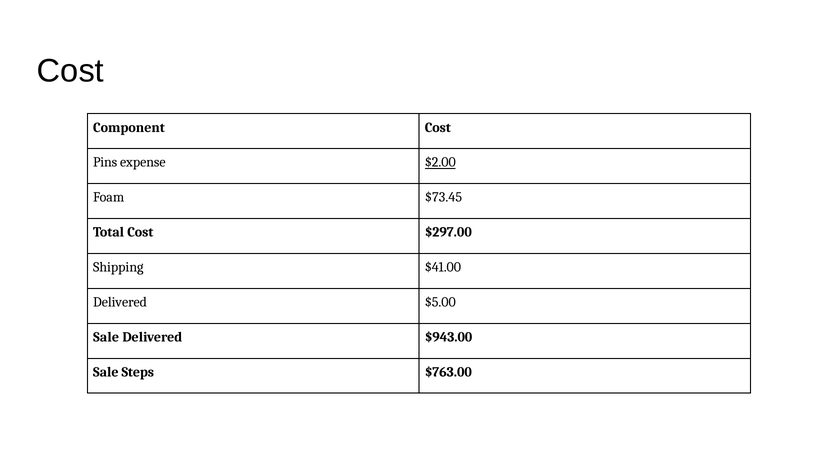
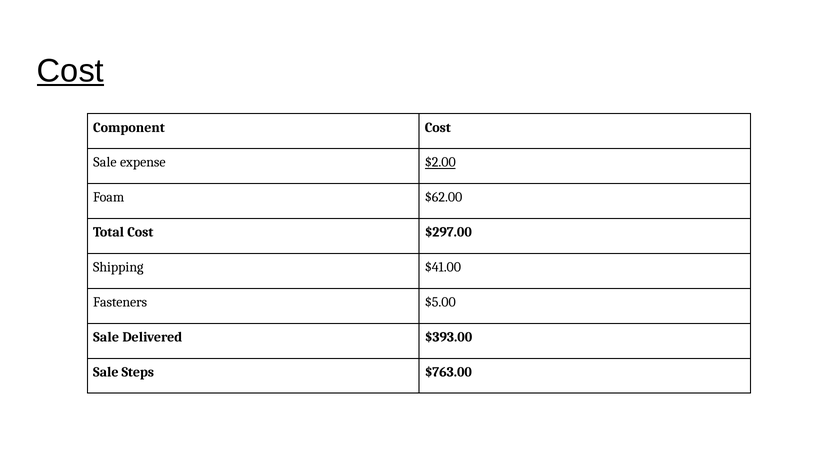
Cost at (70, 71) underline: none -> present
Pins at (105, 162): Pins -> Sale
$73.45: $73.45 -> $62.00
Delivered at (120, 302): Delivered -> Fasteners
$943.00: $943.00 -> $393.00
